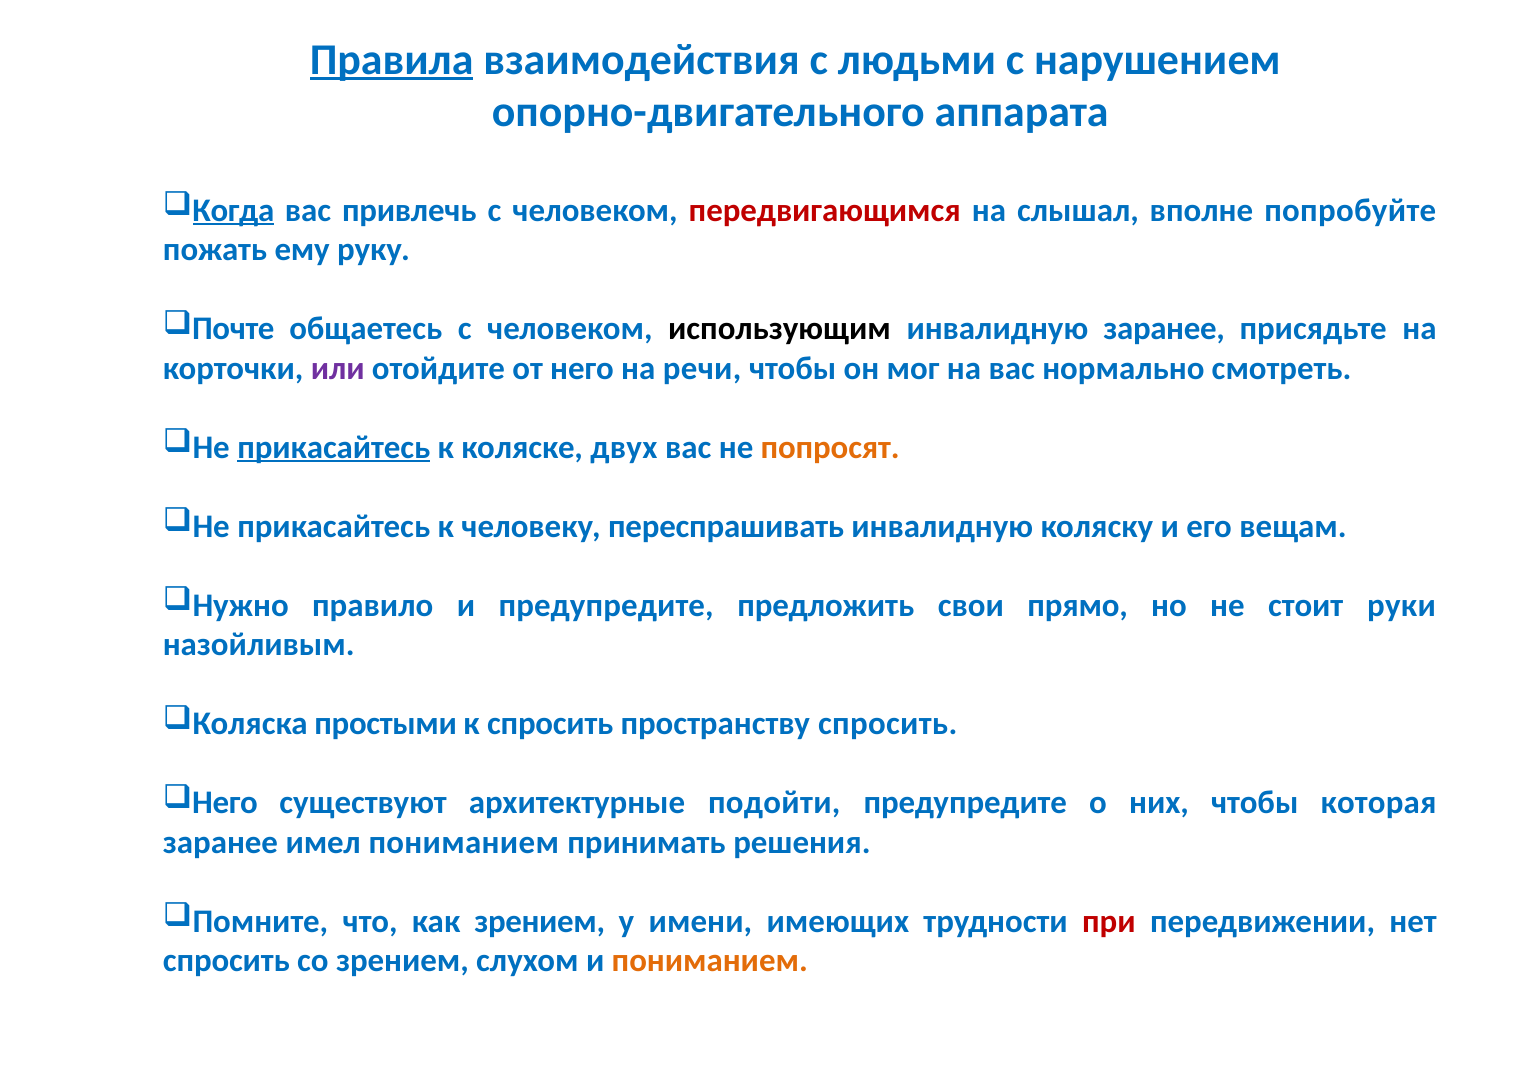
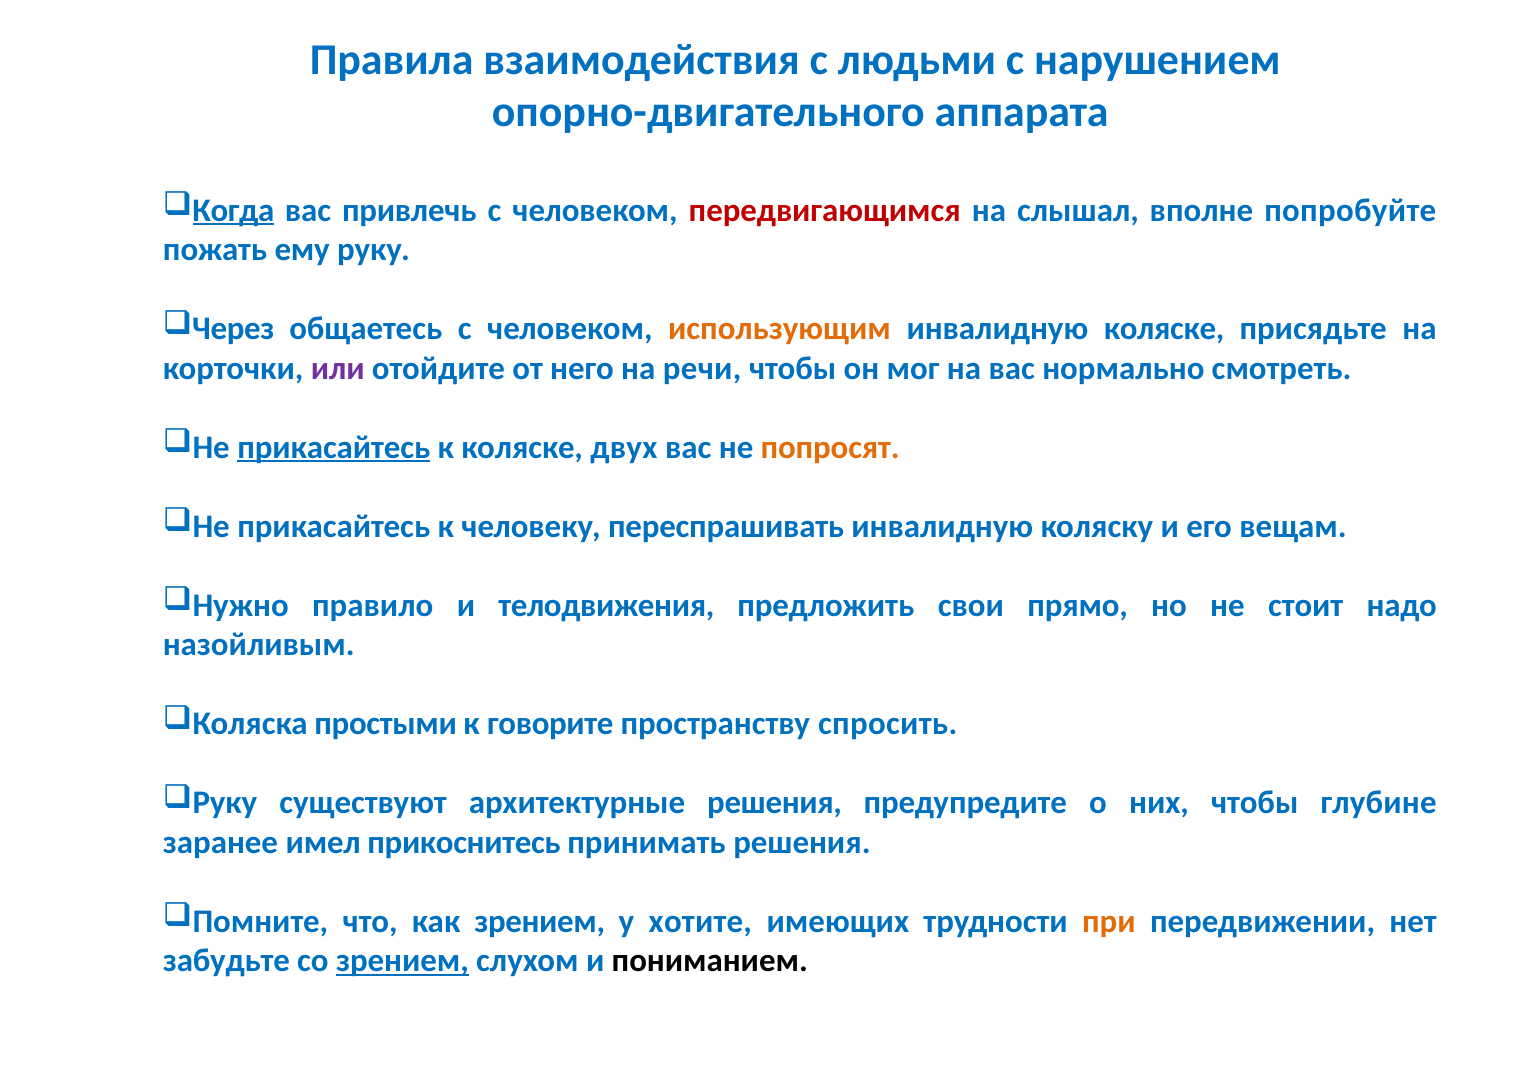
Правила underline: present -> none
Почте: Почте -> Через
использующим colour: black -> orange
инвалидную заранее: заранее -> коляске
и предупредите: предупредите -> телодвижения
руки: руки -> надо
к спросить: спросить -> говорите
Него at (225, 803): Него -> Руку
архитектурные подойти: подойти -> решения
которая: которая -> глубине
имел пониманием: пониманием -> прикоснитесь
имени: имени -> хотите
при colour: red -> orange
спросить at (226, 961): спросить -> забудьте
зрением at (402, 961) underline: none -> present
пониманием at (710, 961) colour: orange -> black
